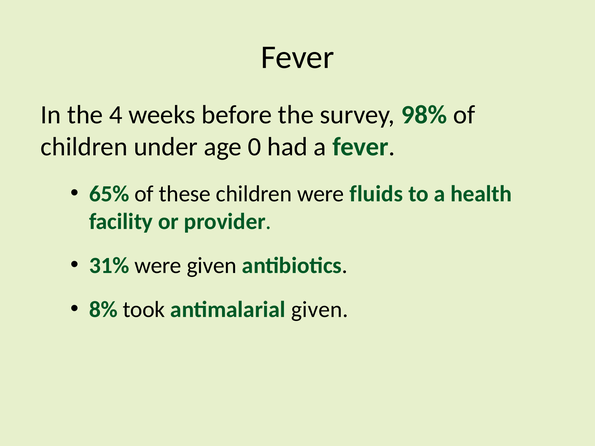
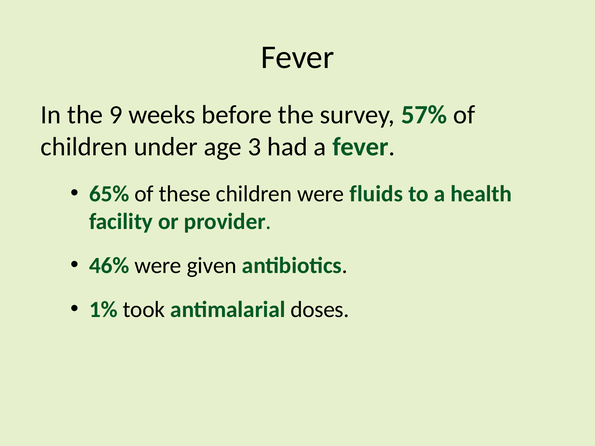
4: 4 -> 9
98%: 98% -> 57%
0: 0 -> 3
31%: 31% -> 46%
8%: 8% -> 1%
antimalarial given: given -> doses
